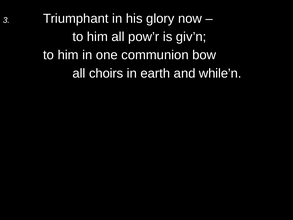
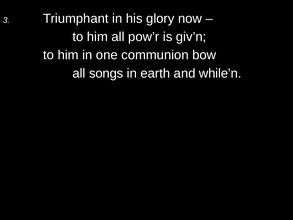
choirs: choirs -> songs
